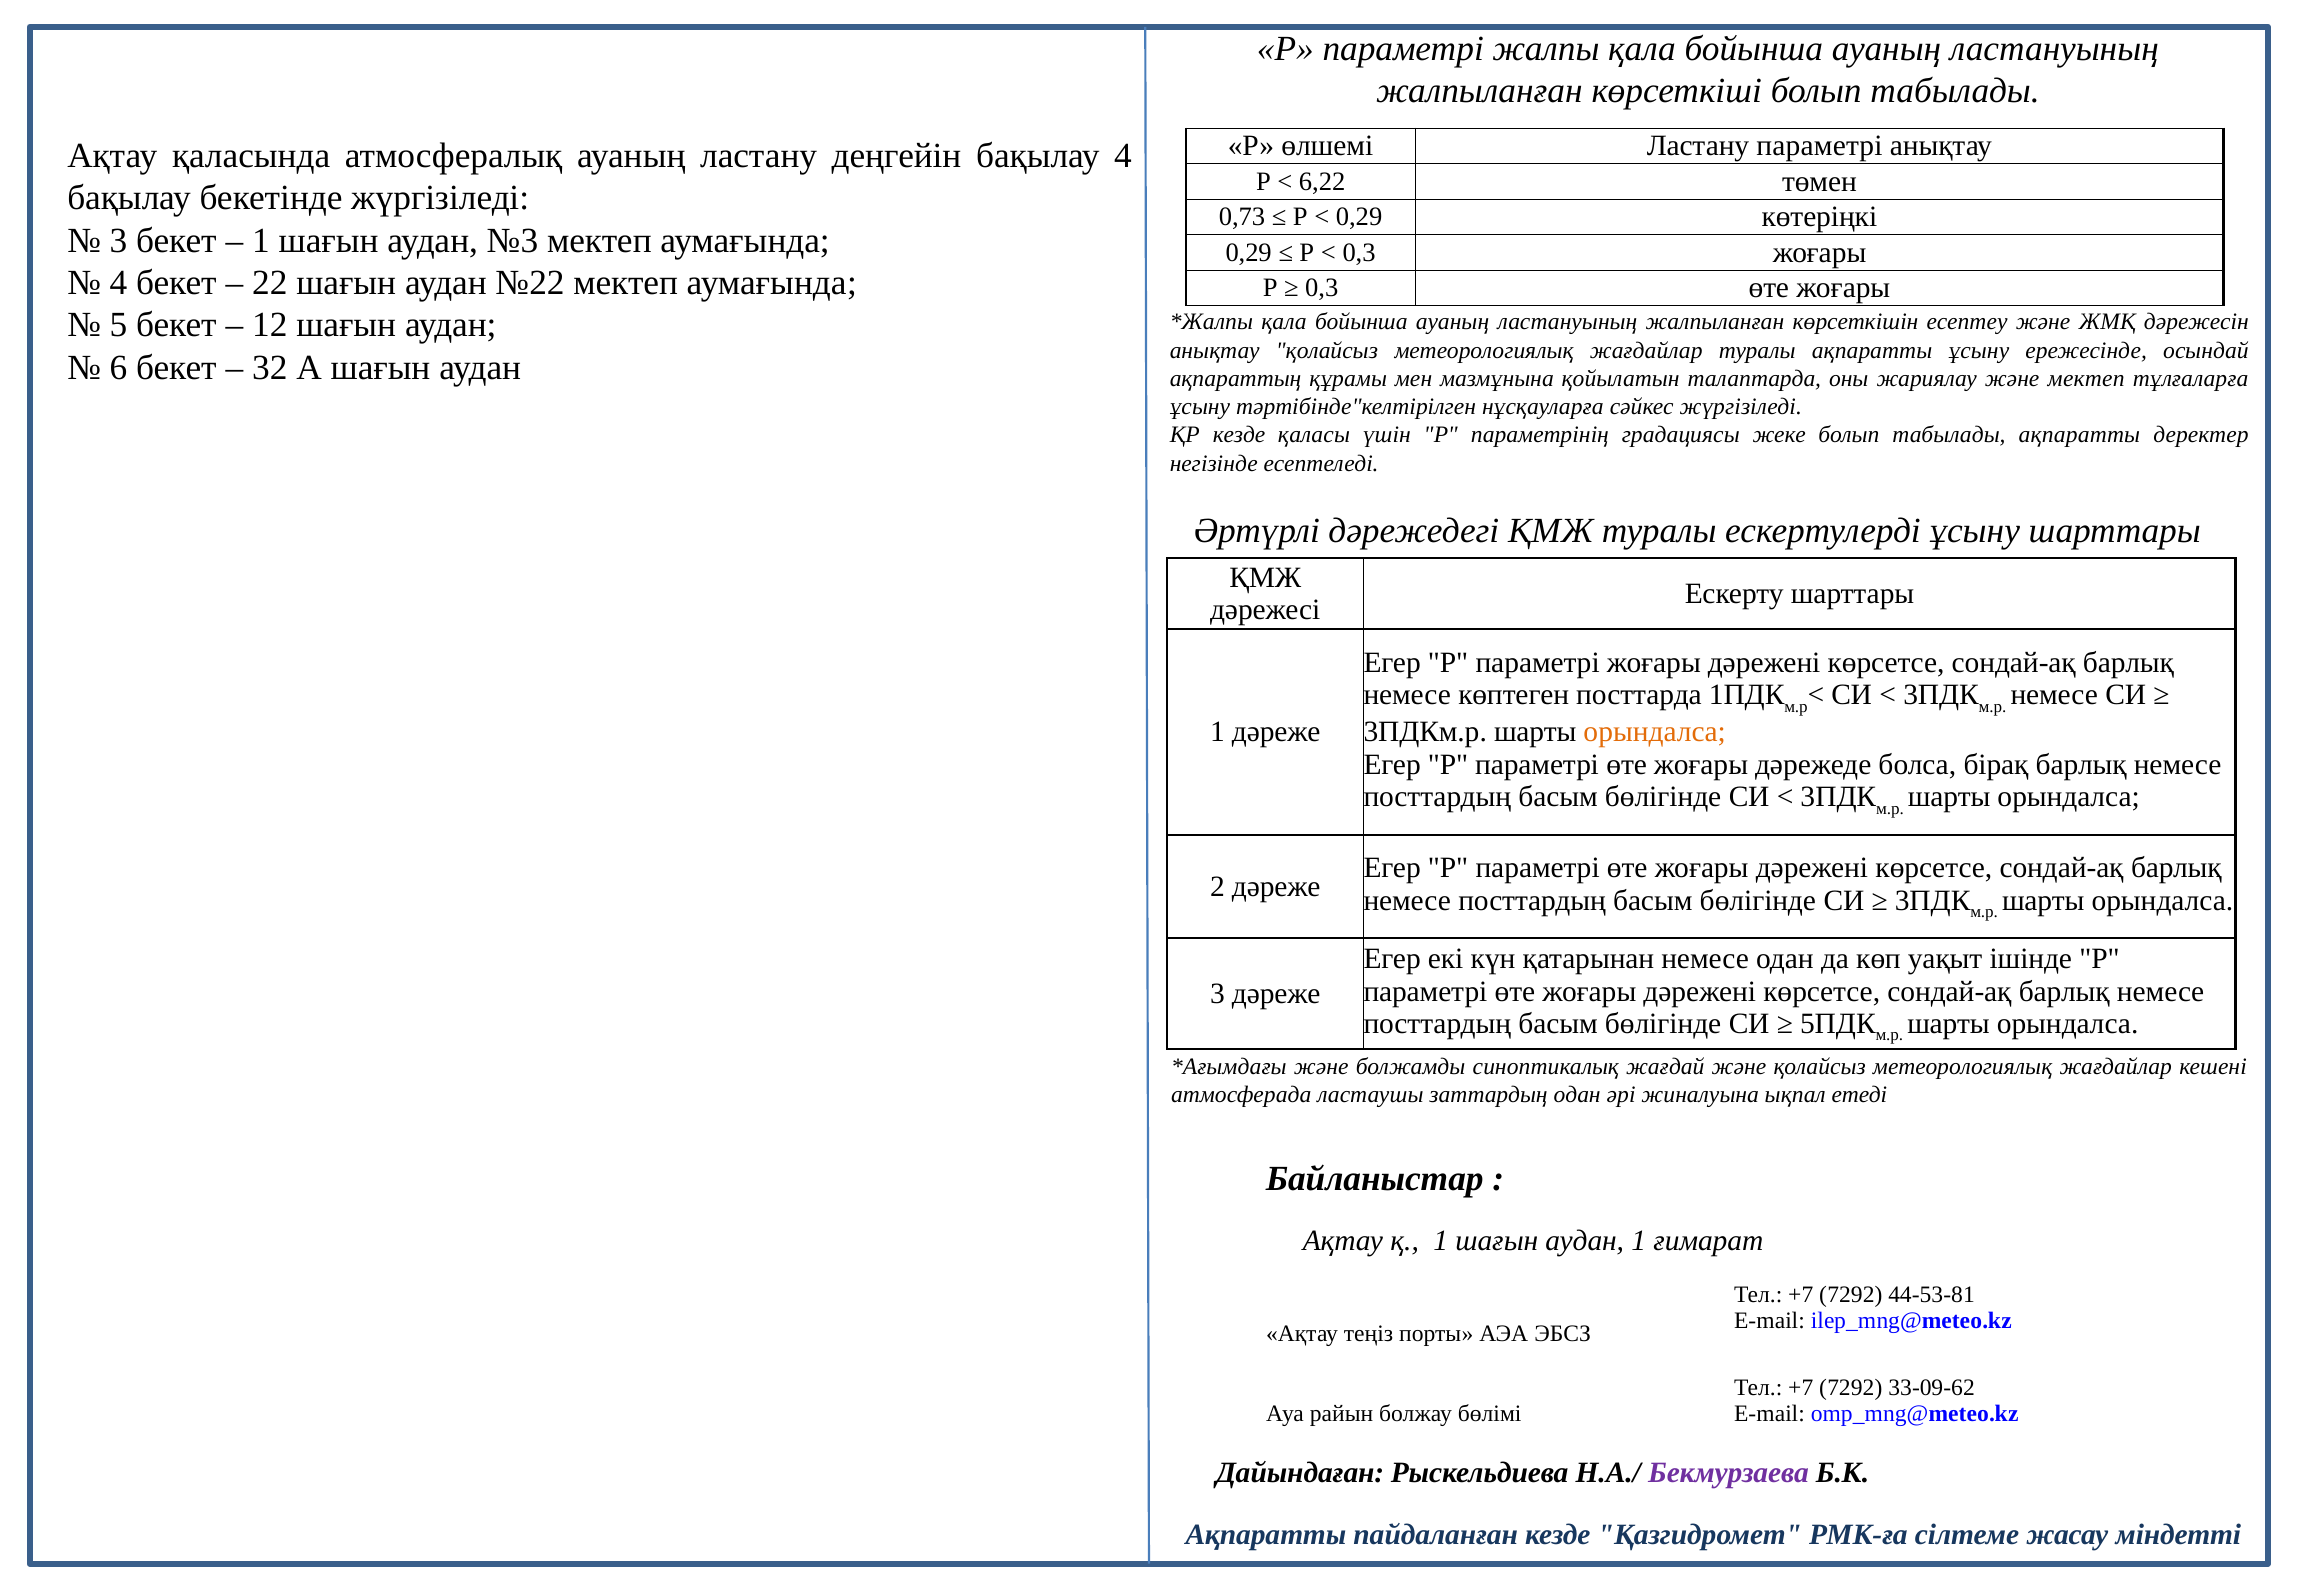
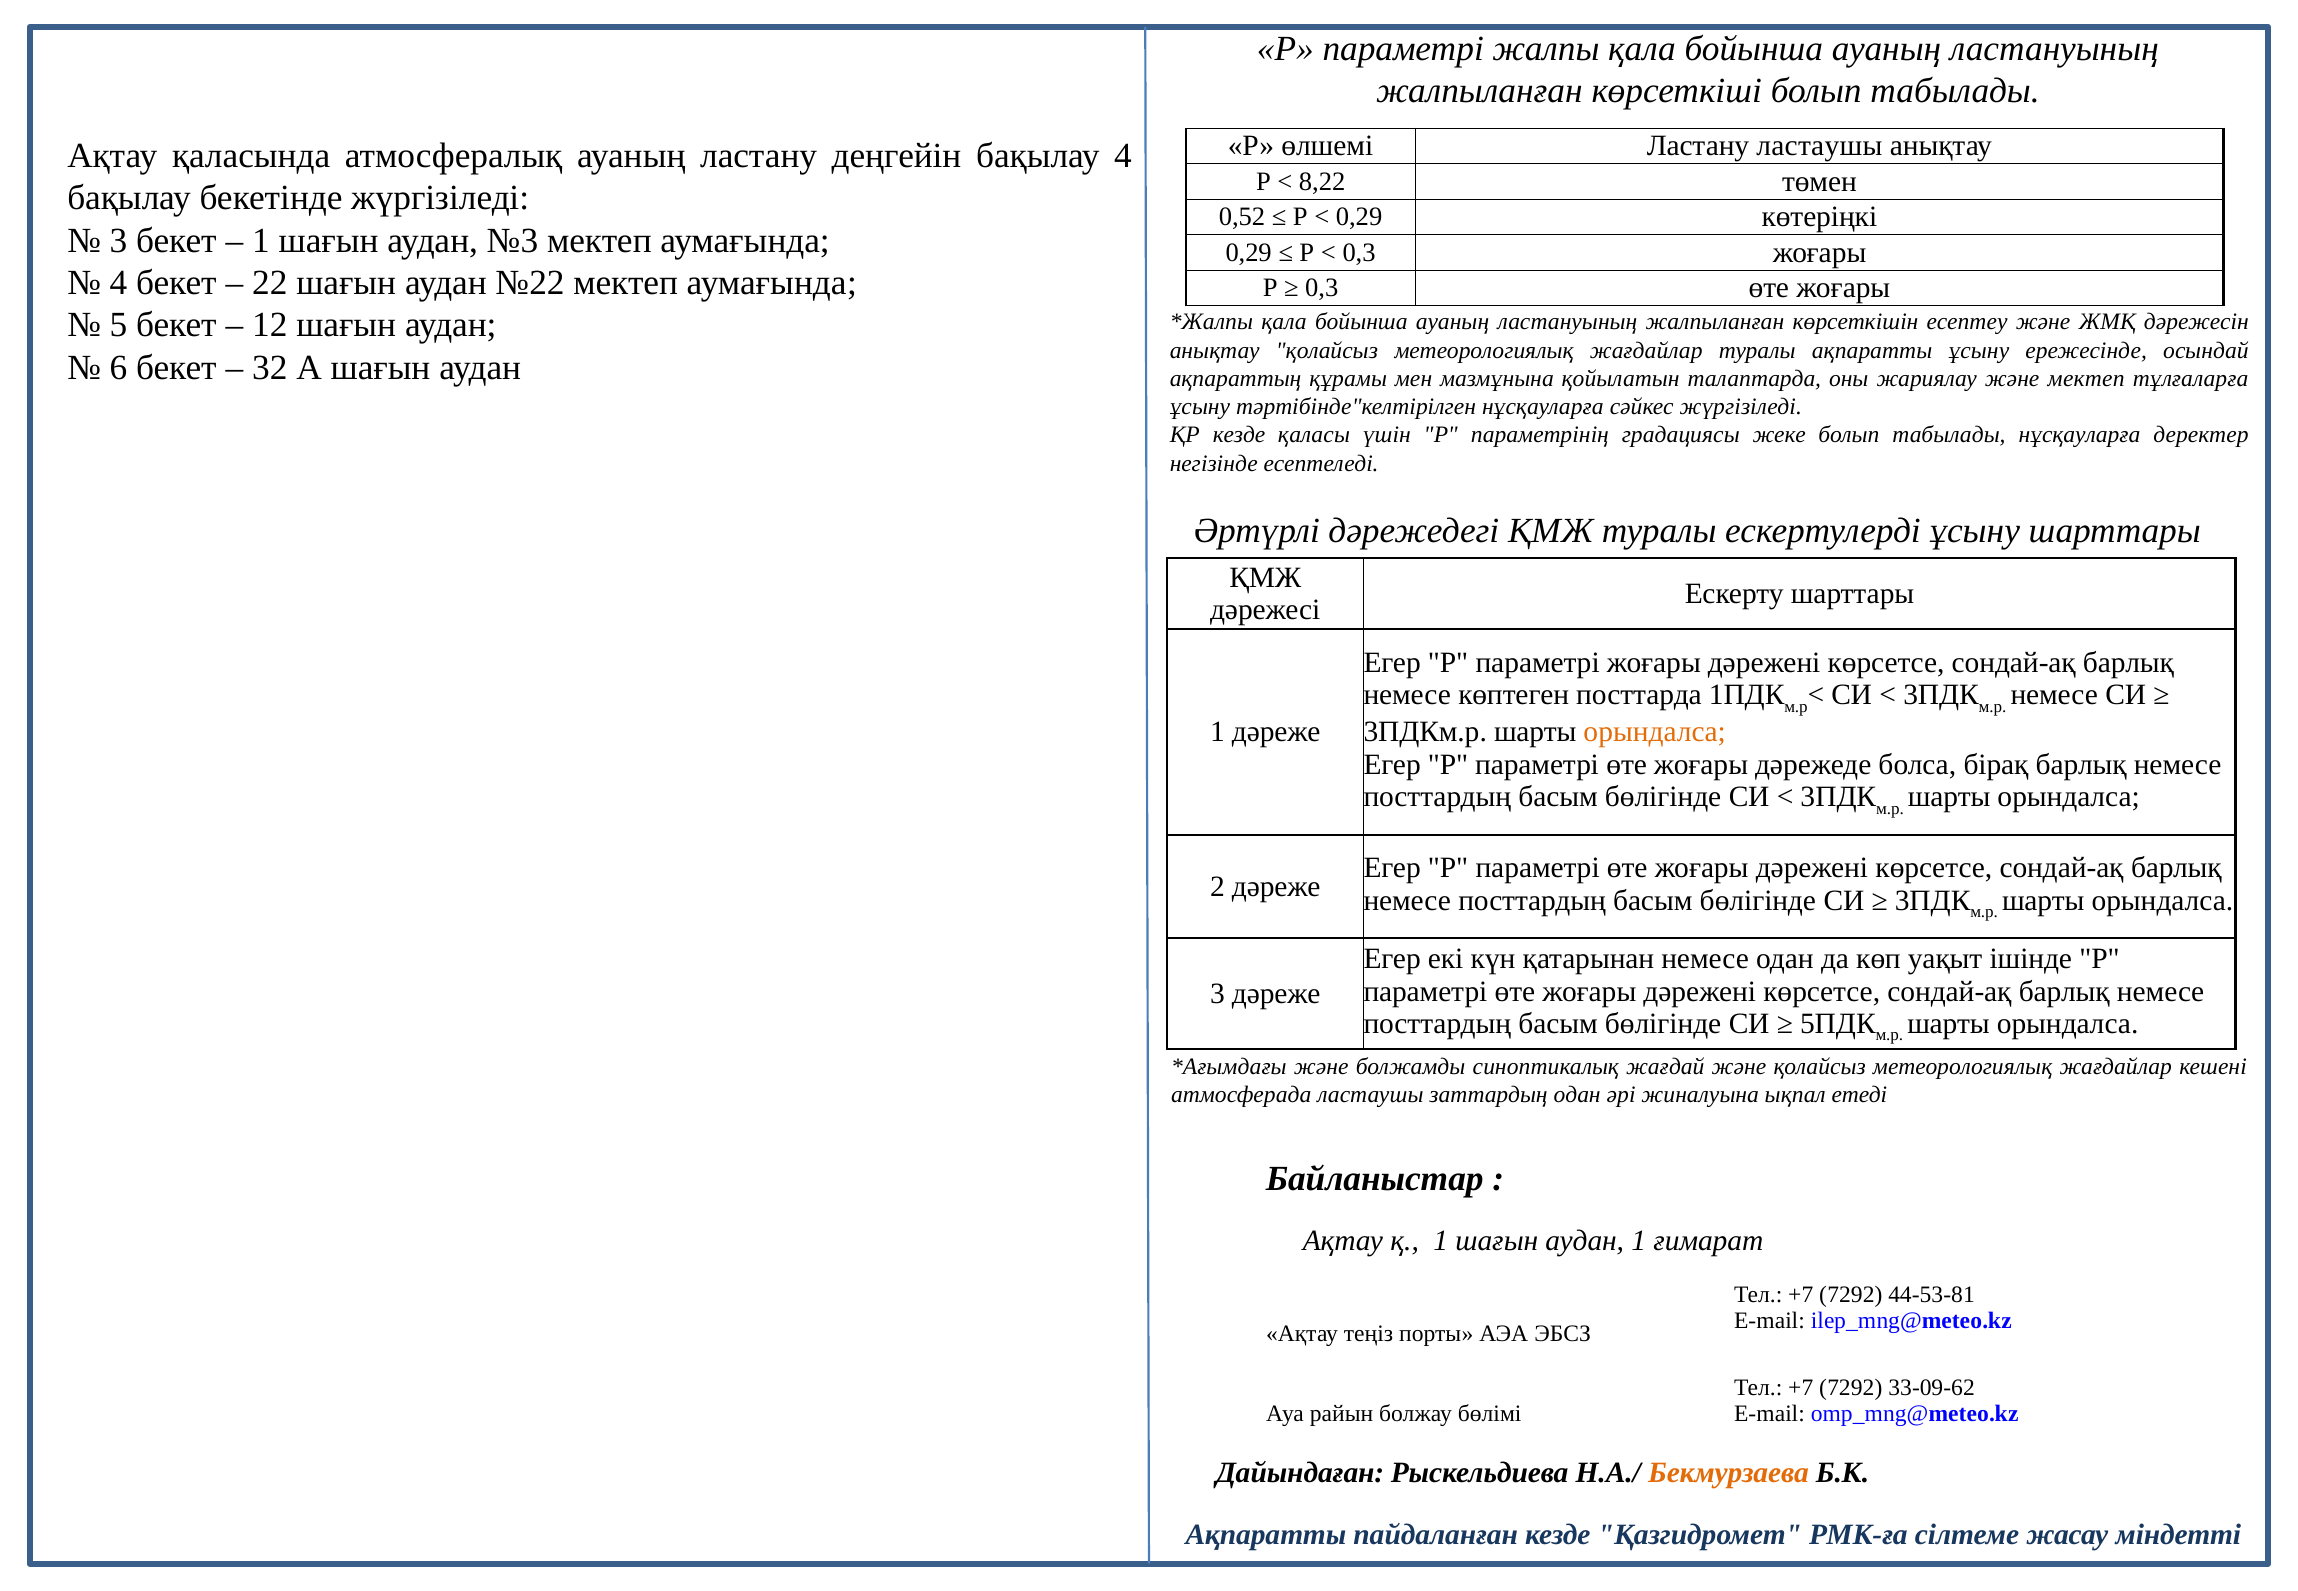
Ластану параметрі: параметрі -> ластаушы
6,22: 6,22 -> 8,22
0,73: 0,73 -> 0,52
табылады ақпаратты: ақпаратты -> нұсқауларға
Бекмурзаева colour: purple -> orange
